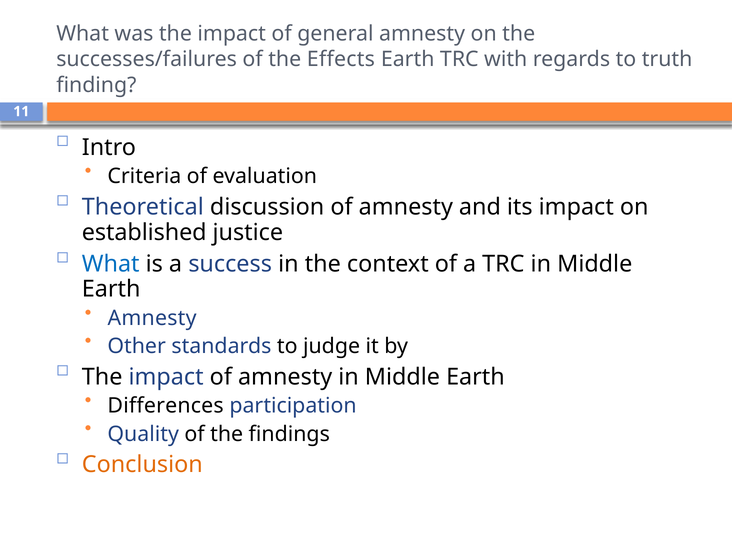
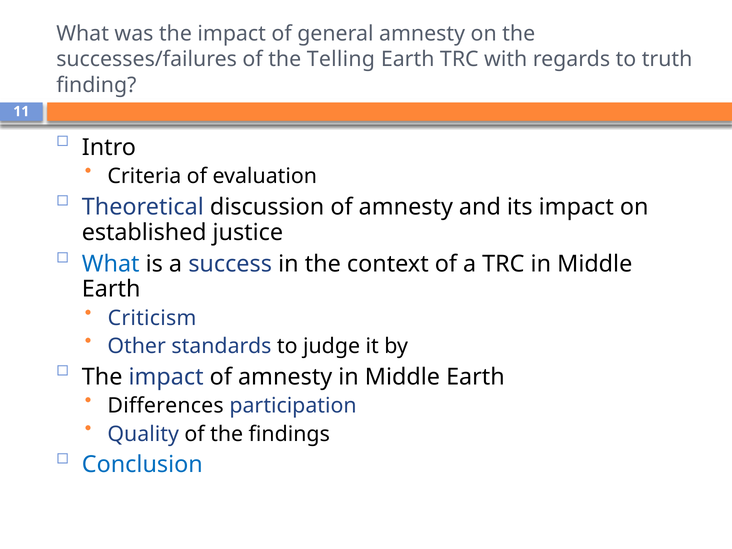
Effects: Effects -> Telling
Amnesty at (152, 318): Amnesty -> Criticism
Conclusion colour: orange -> blue
